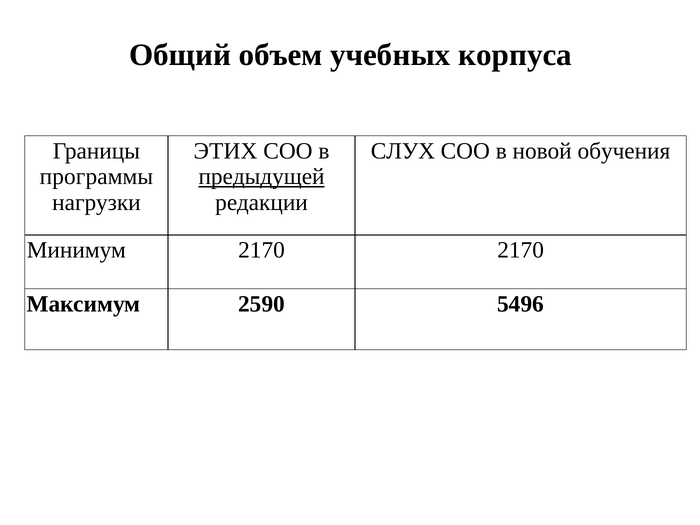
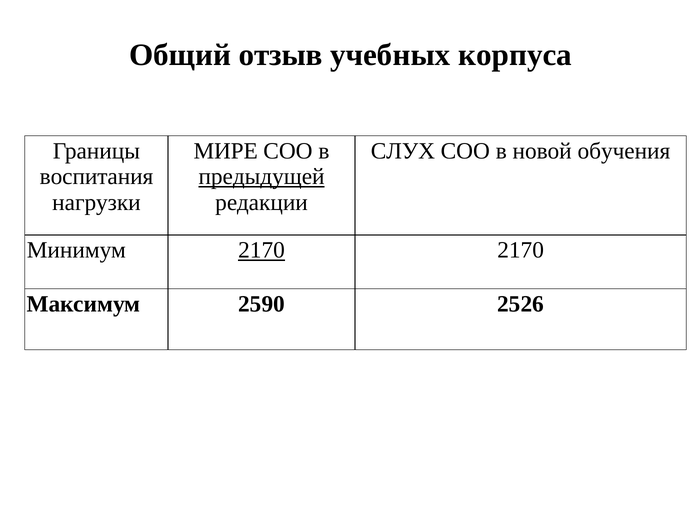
объем: объем -> отзыв
ЭТИХ: ЭТИХ -> МИРЕ
программы: программы -> воспитания
2170 at (262, 250) underline: none -> present
5496: 5496 -> 2526
